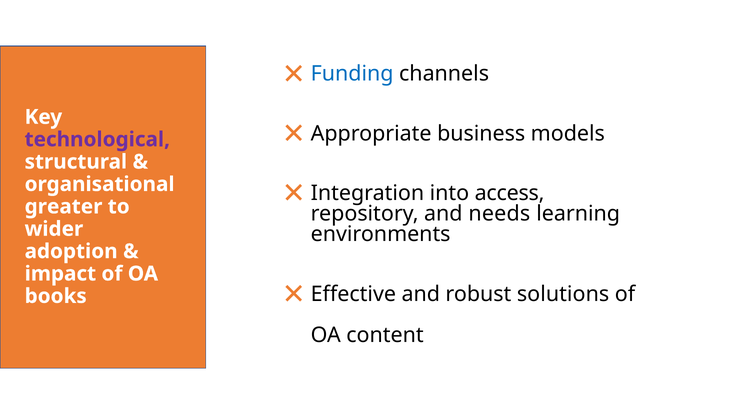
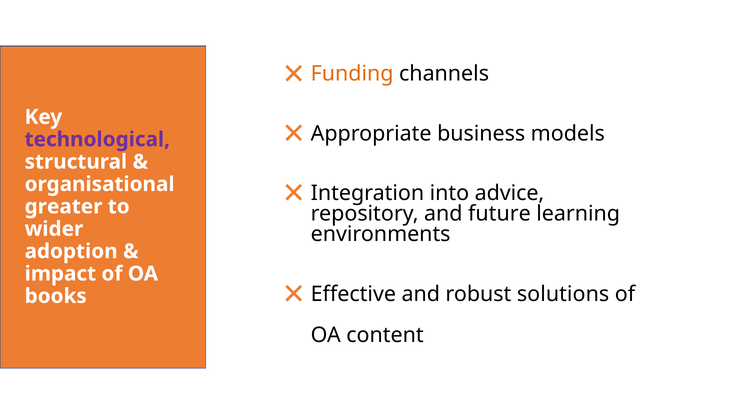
Funding colour: blue -> orange
access: access -> advice
needs: needs -> future
